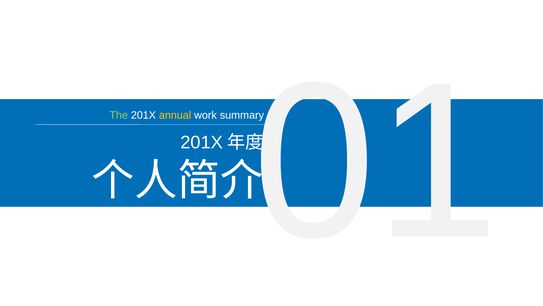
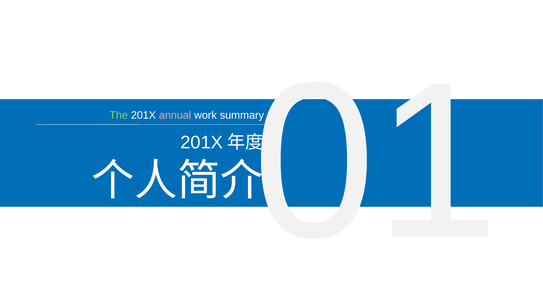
annual colour: yellow -> pink
